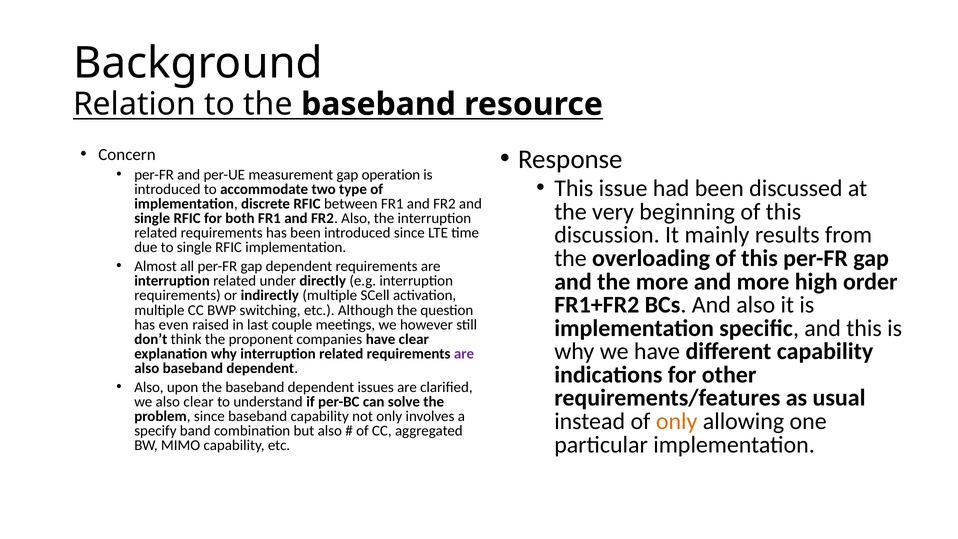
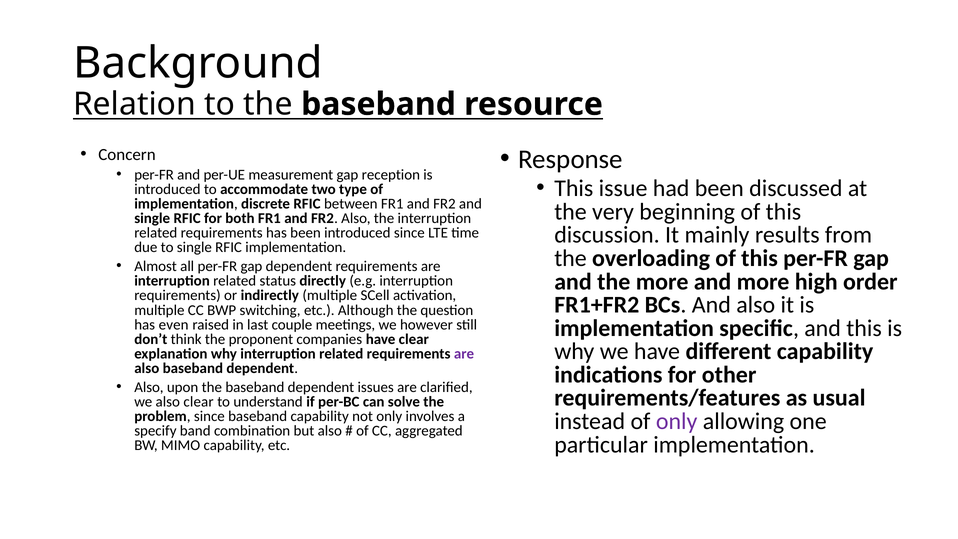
operation: operation -> reception
under: under -> status
only at (677, 421) colour: orange -> purple
